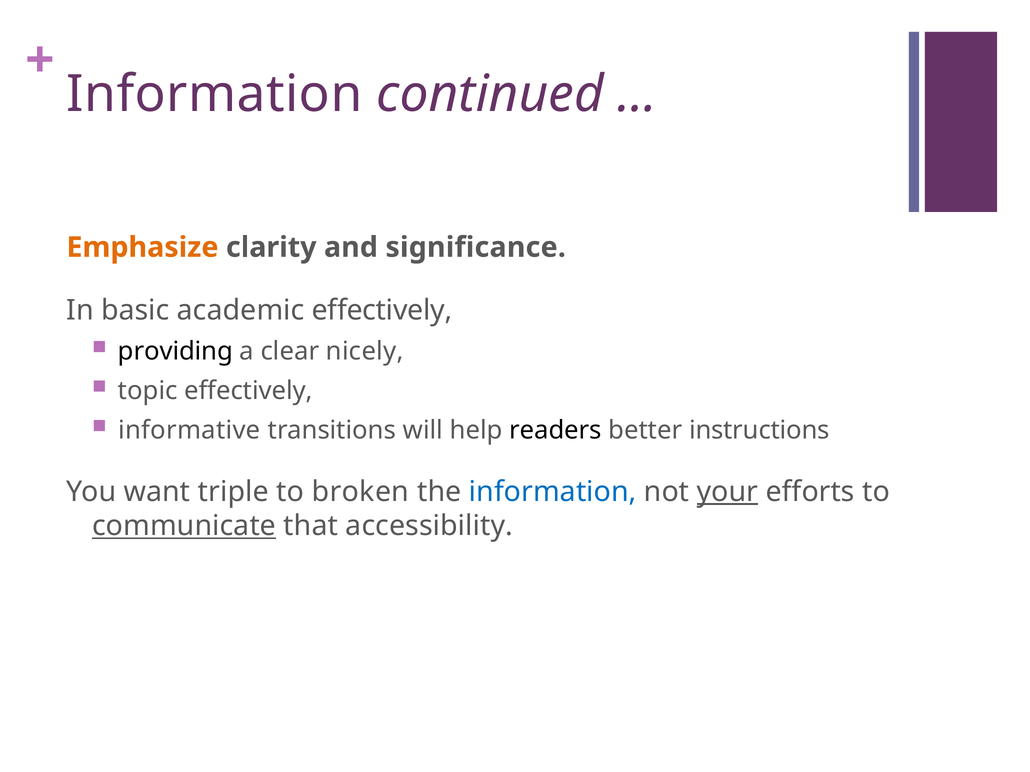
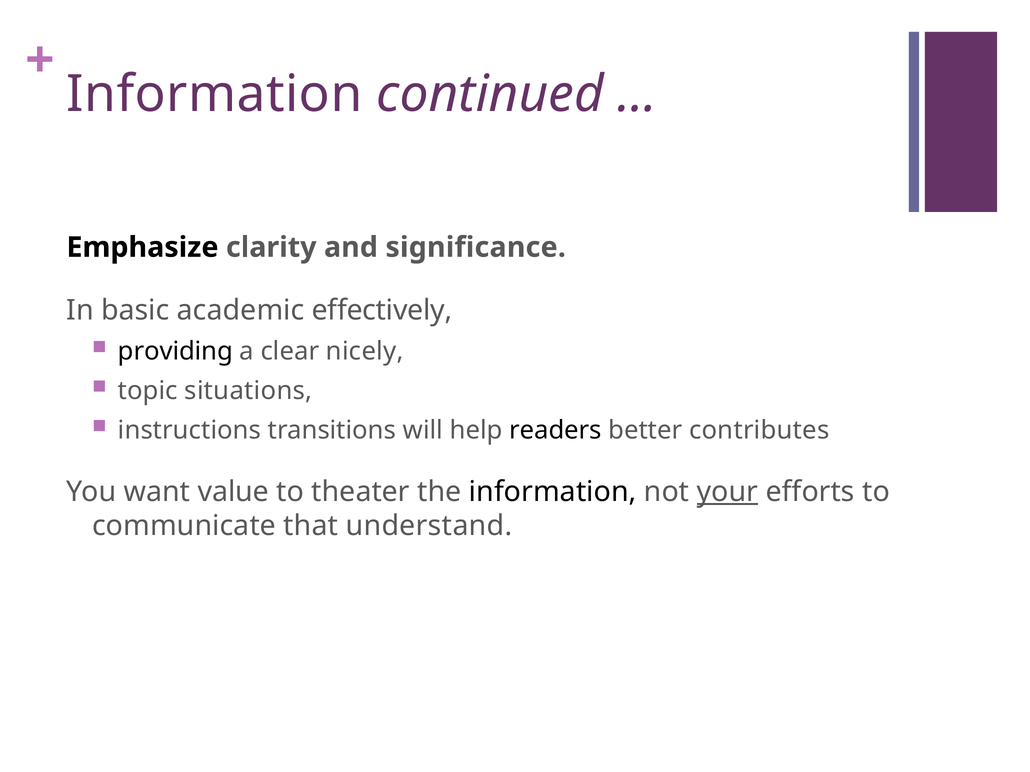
Emphasize colour: orange -> black
topic effectively: effectively -> situations
informative: informative -> instructions
instructions: instructions -> contributes
triple: triple -> value
broken: broken -> theater
information at (553, 492) colour: blue -> black
communicate underline: present -> none
accessibility: accessibility -> understand
